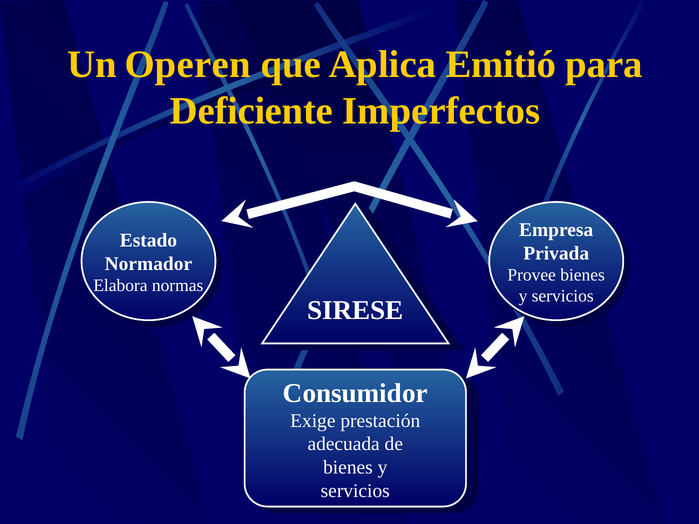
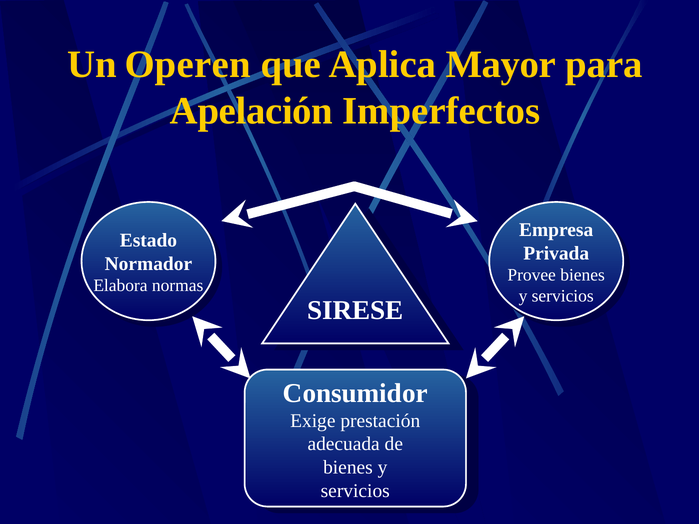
Emitió: Emitió -> Mayor
Deficiente: Deficiente -> Apelación
